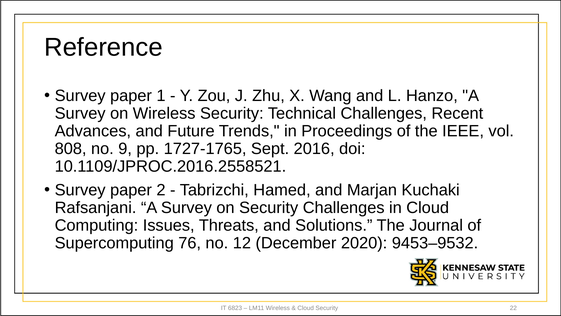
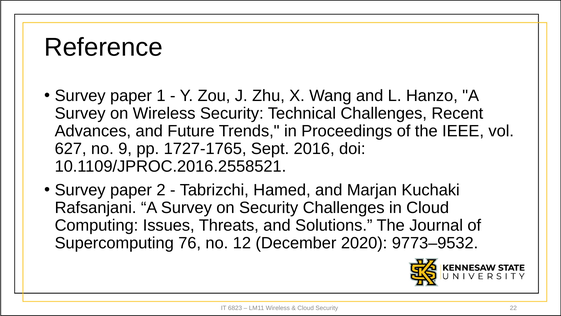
808: 808 -> 627
9453–9532: 9453–9532 -> 9773–9532
